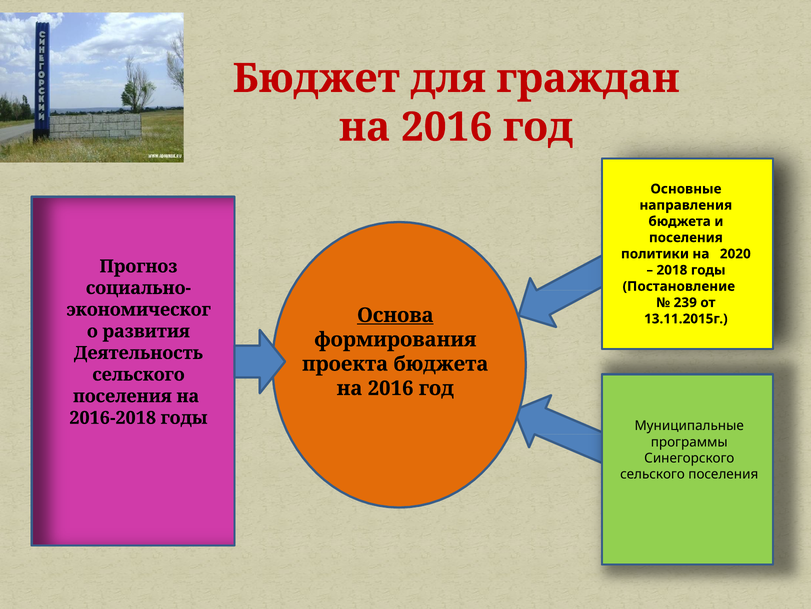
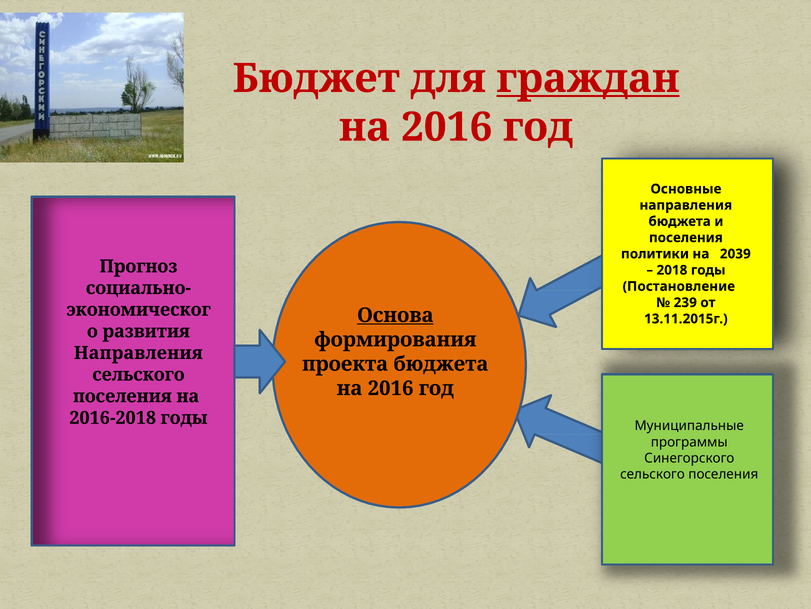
граждан underline: none -> present
2020: 2020 -> 2039
Деятельность at (138, 353): Деятельность -> Направления
